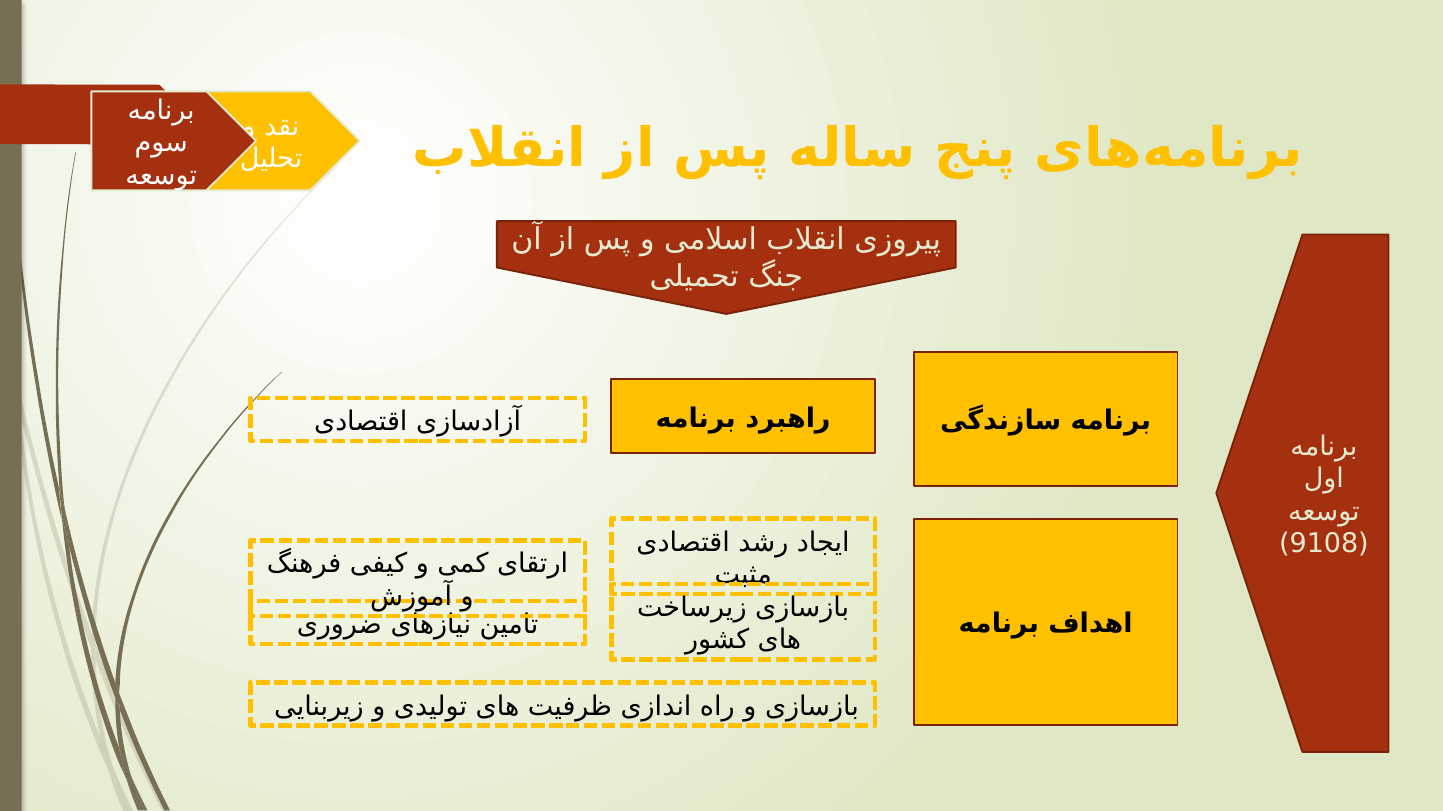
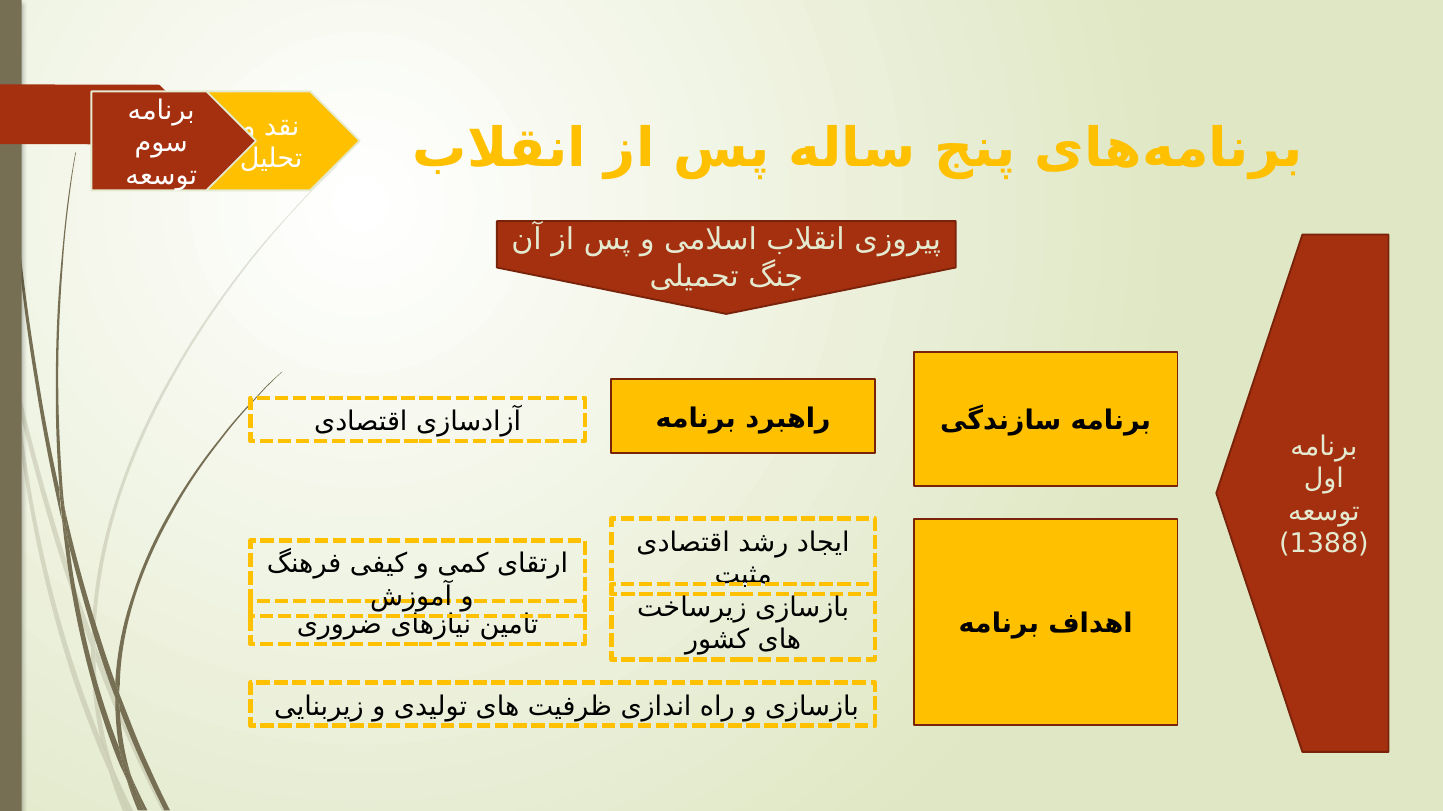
9108: 9108 -> 1388
